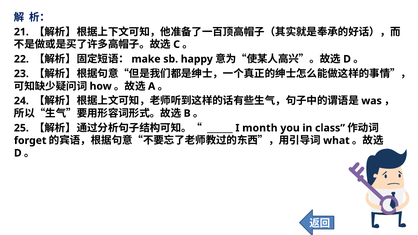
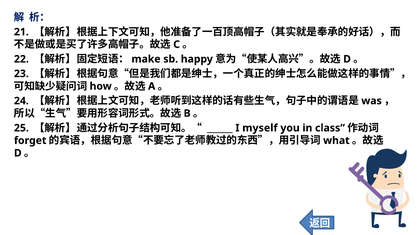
month: month -> myself
